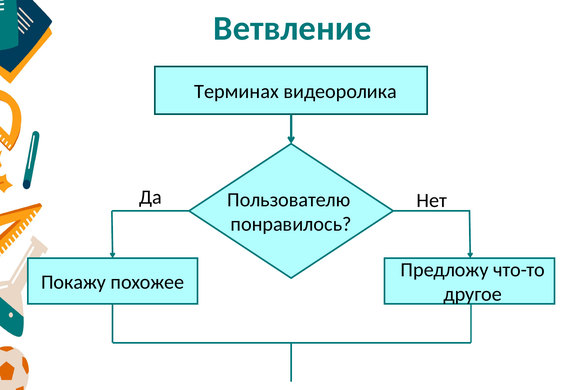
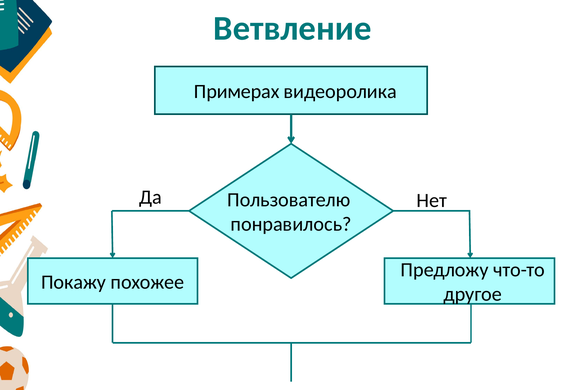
Терминах: Терминах -> Примерах
